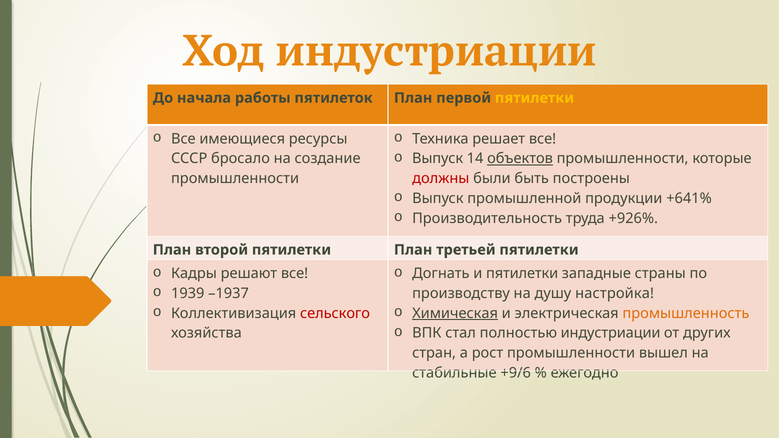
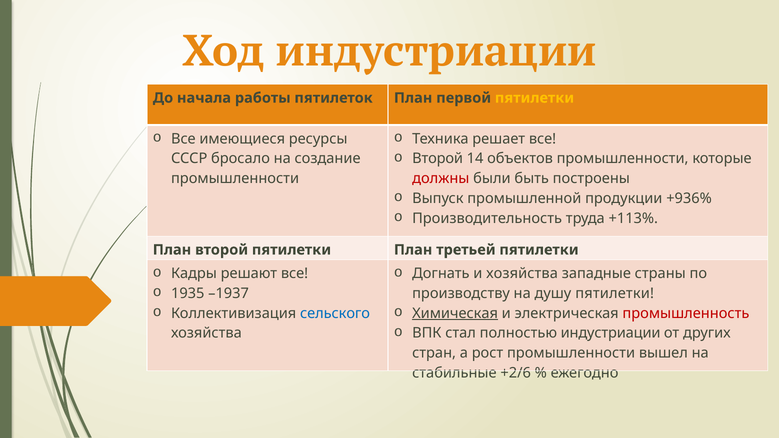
Выпуск at (438, 159): Выпуск -> Второй
объектов underline: present -> none
+641%: +641% -> +936%
+926%: +926% -> +113%
и пятилетки: пятилетки -> хозяйства
1939: 1939 -> 1935
душу настройка: настройка -> пятилетки
сельского colour: red -> blue
промышленность colour: orange -> red
+9/6: +9/6 -> +2/6
